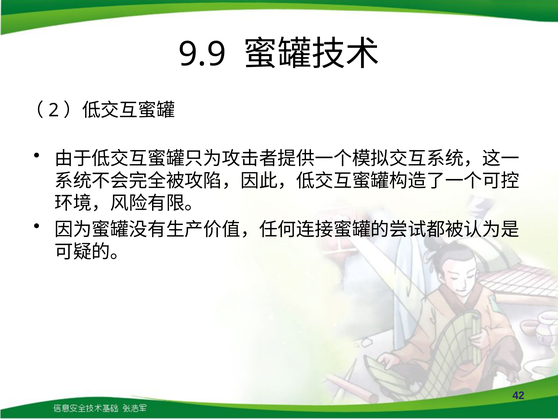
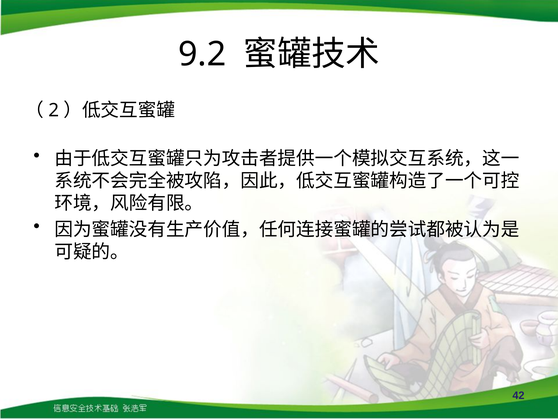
9.9: 9.9 -> 9.2
